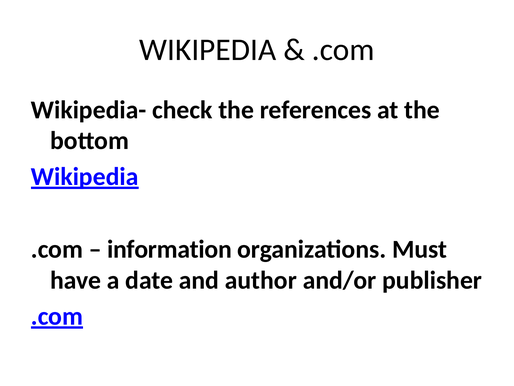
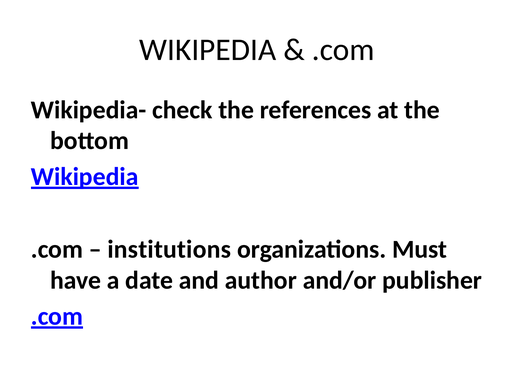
information: information -> institutions
